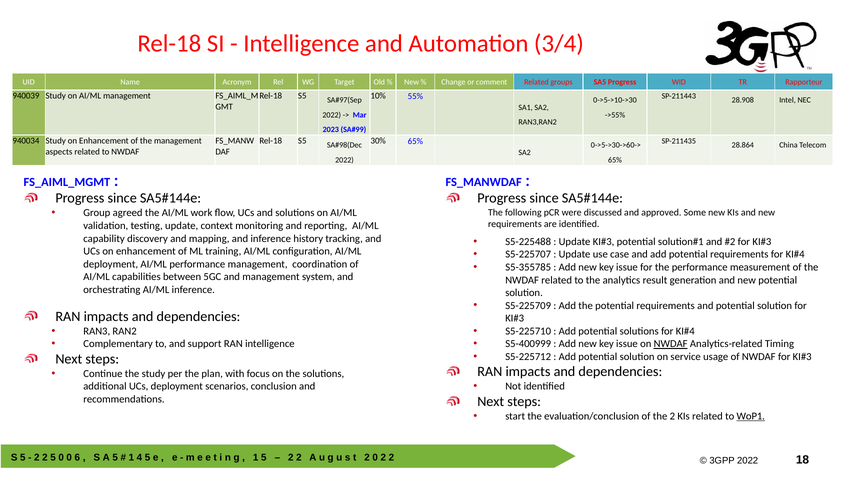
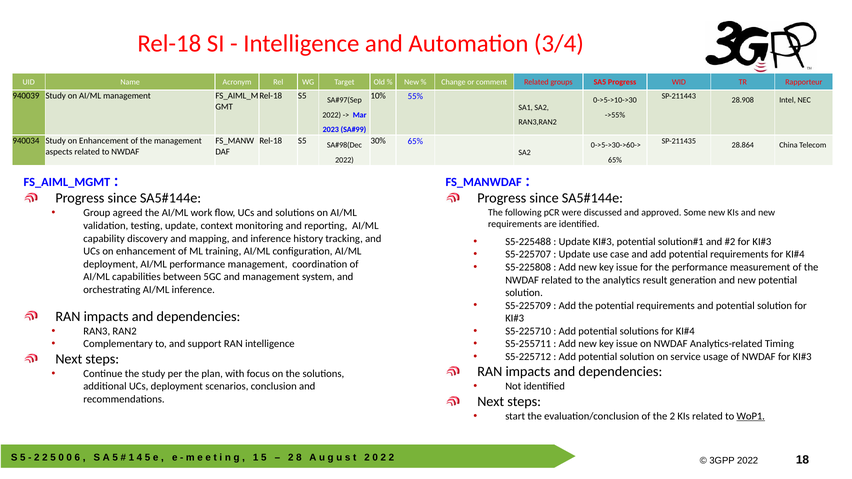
S5-355785: S5-355785 -> S5-225808
S5-400999: S5-400999 -> S5-255711
NWDAF at (671, 344) underline: present -> none
2 at (299, 458): 2 -> 8
